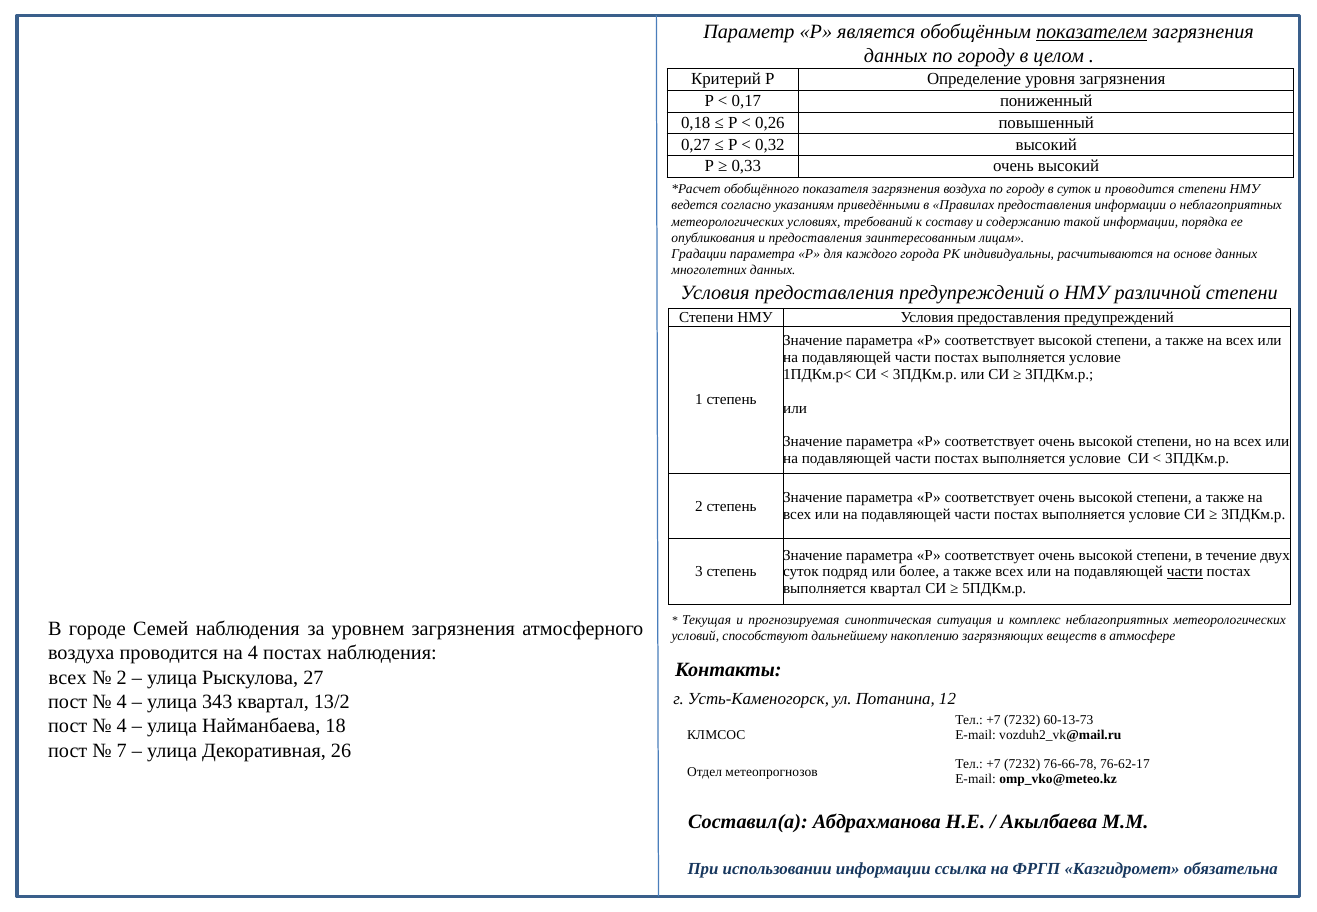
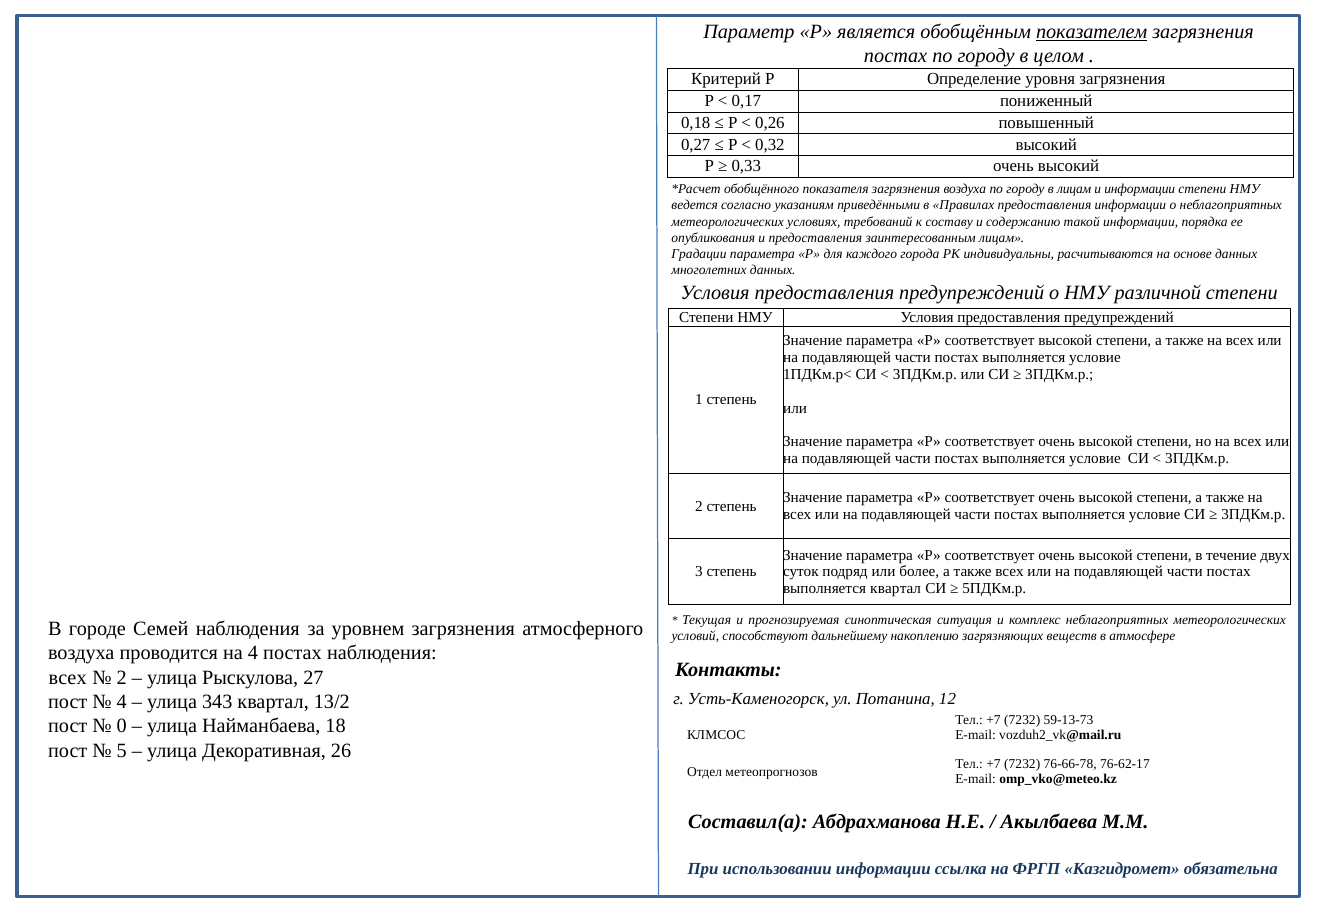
данных at (896, 56): данных -> постах
в суток: суток -> лицам
и проводится: проводится -> информации
части at (1185, 572) underline: present -> none
60-13-73: 60-13-73 -> 59-13-73
4 at (122, 726): 4 -> 0
7: 7 -> 5
